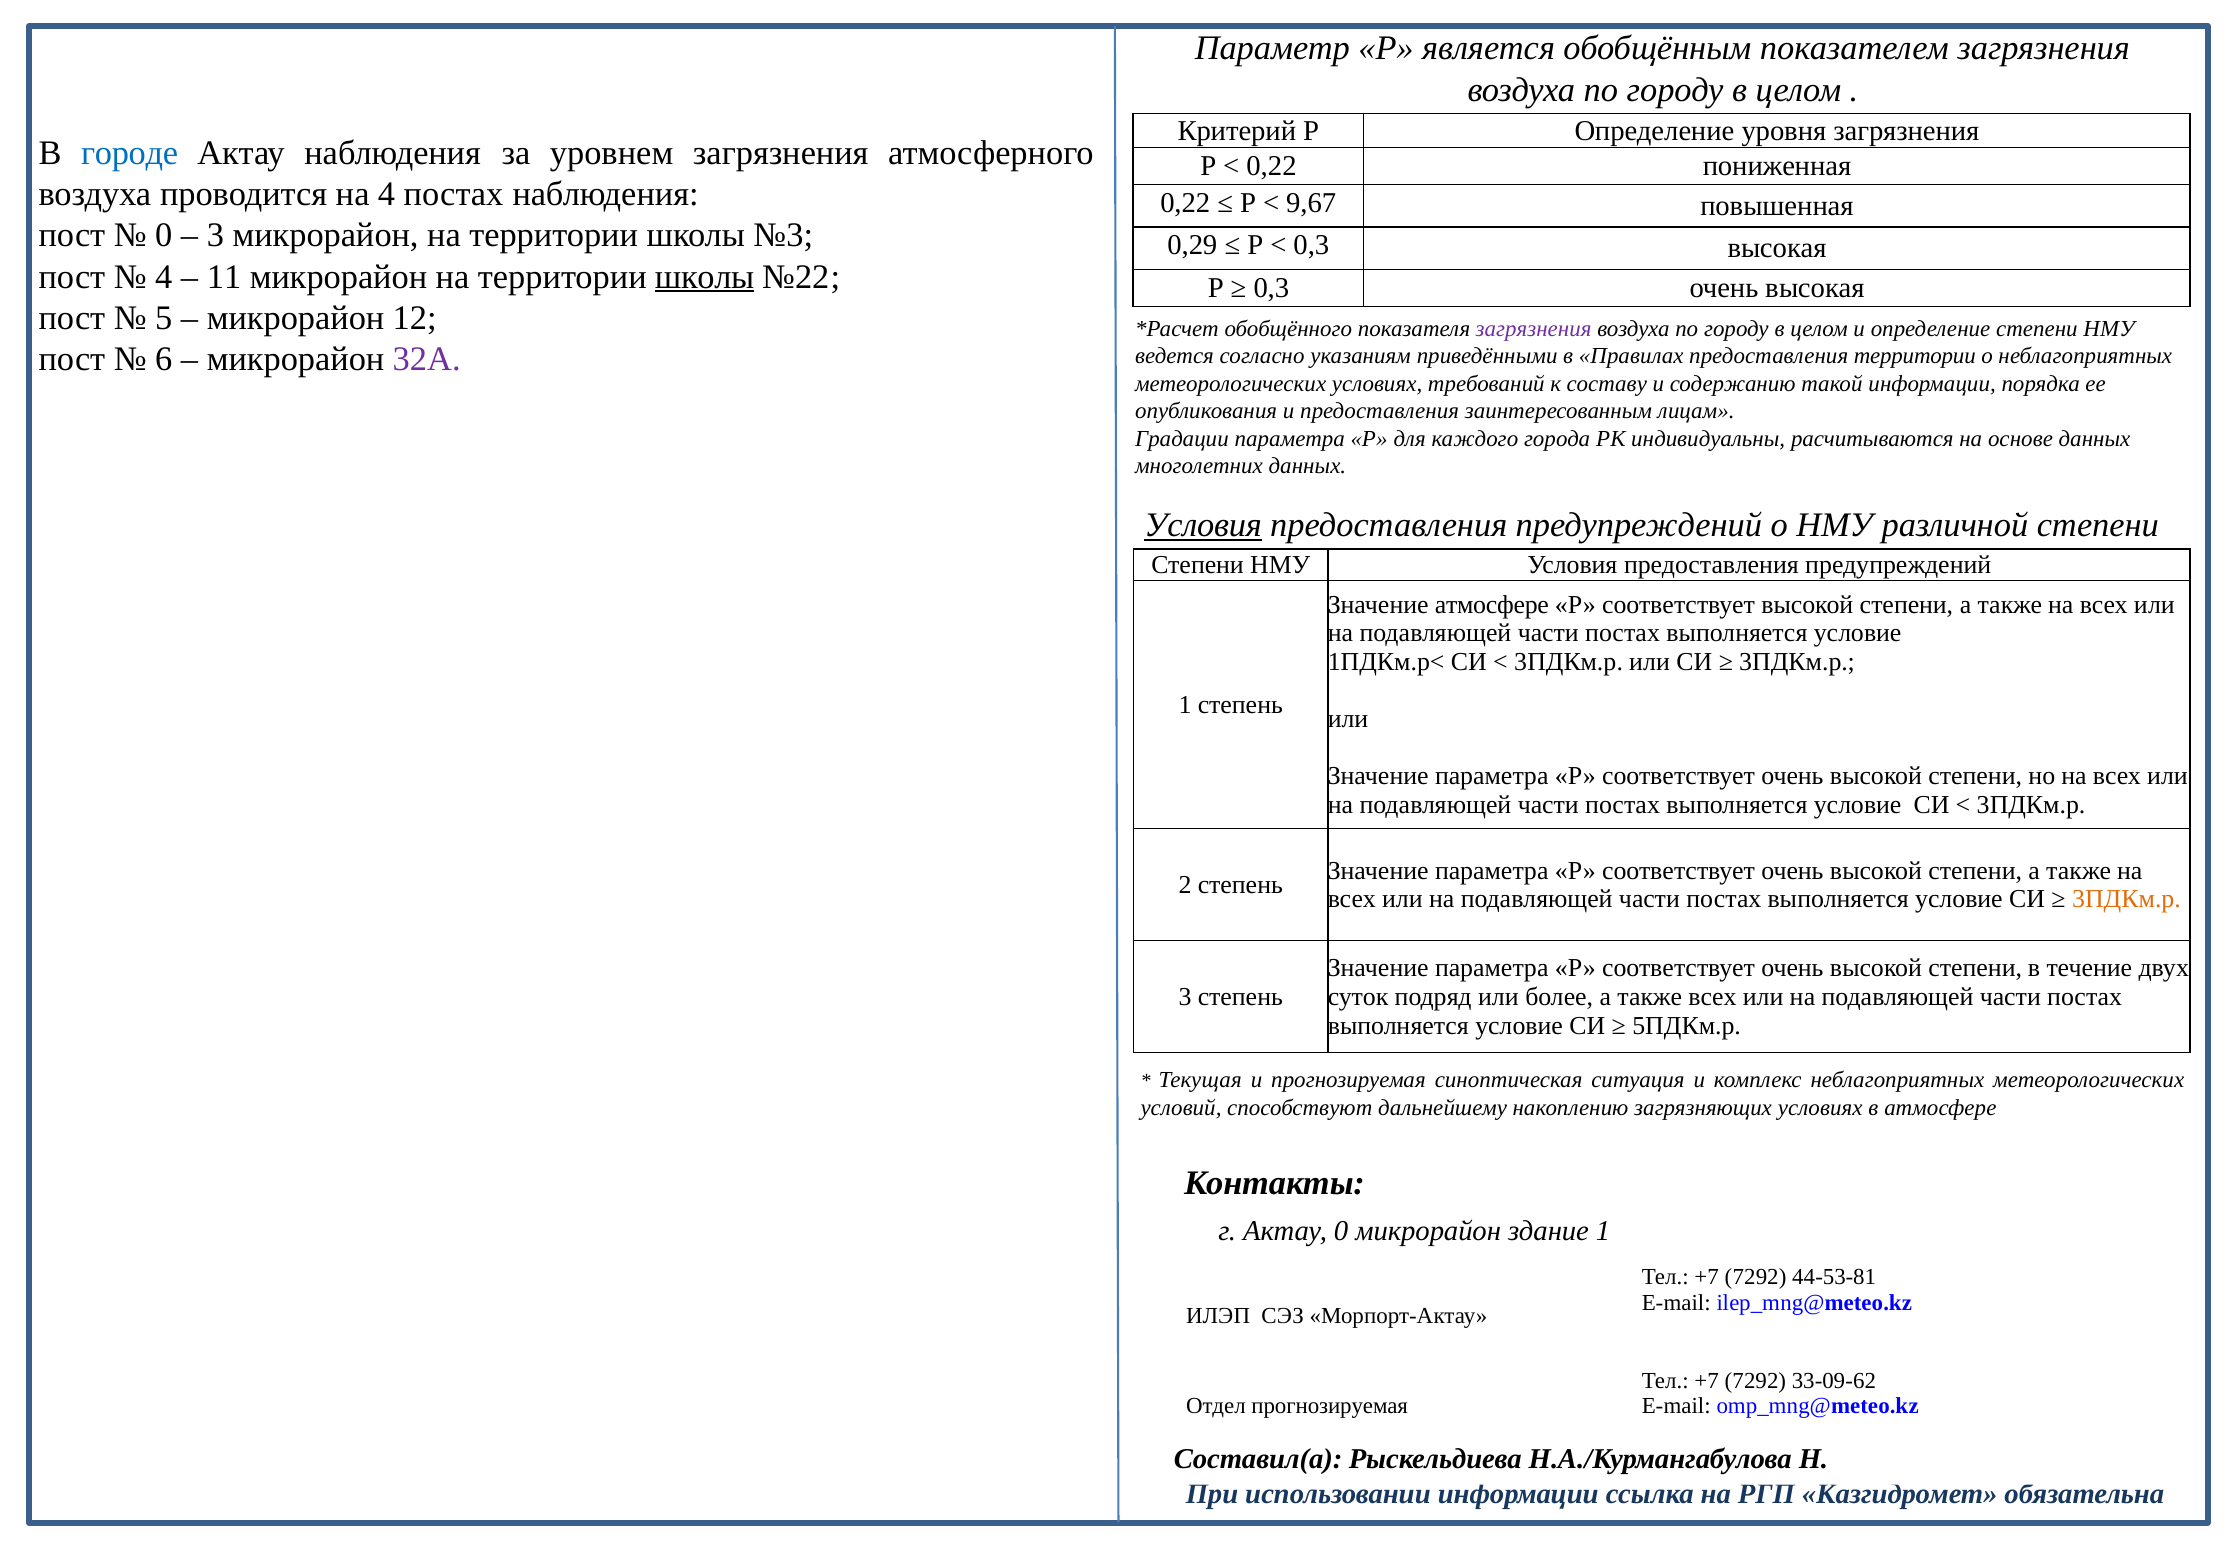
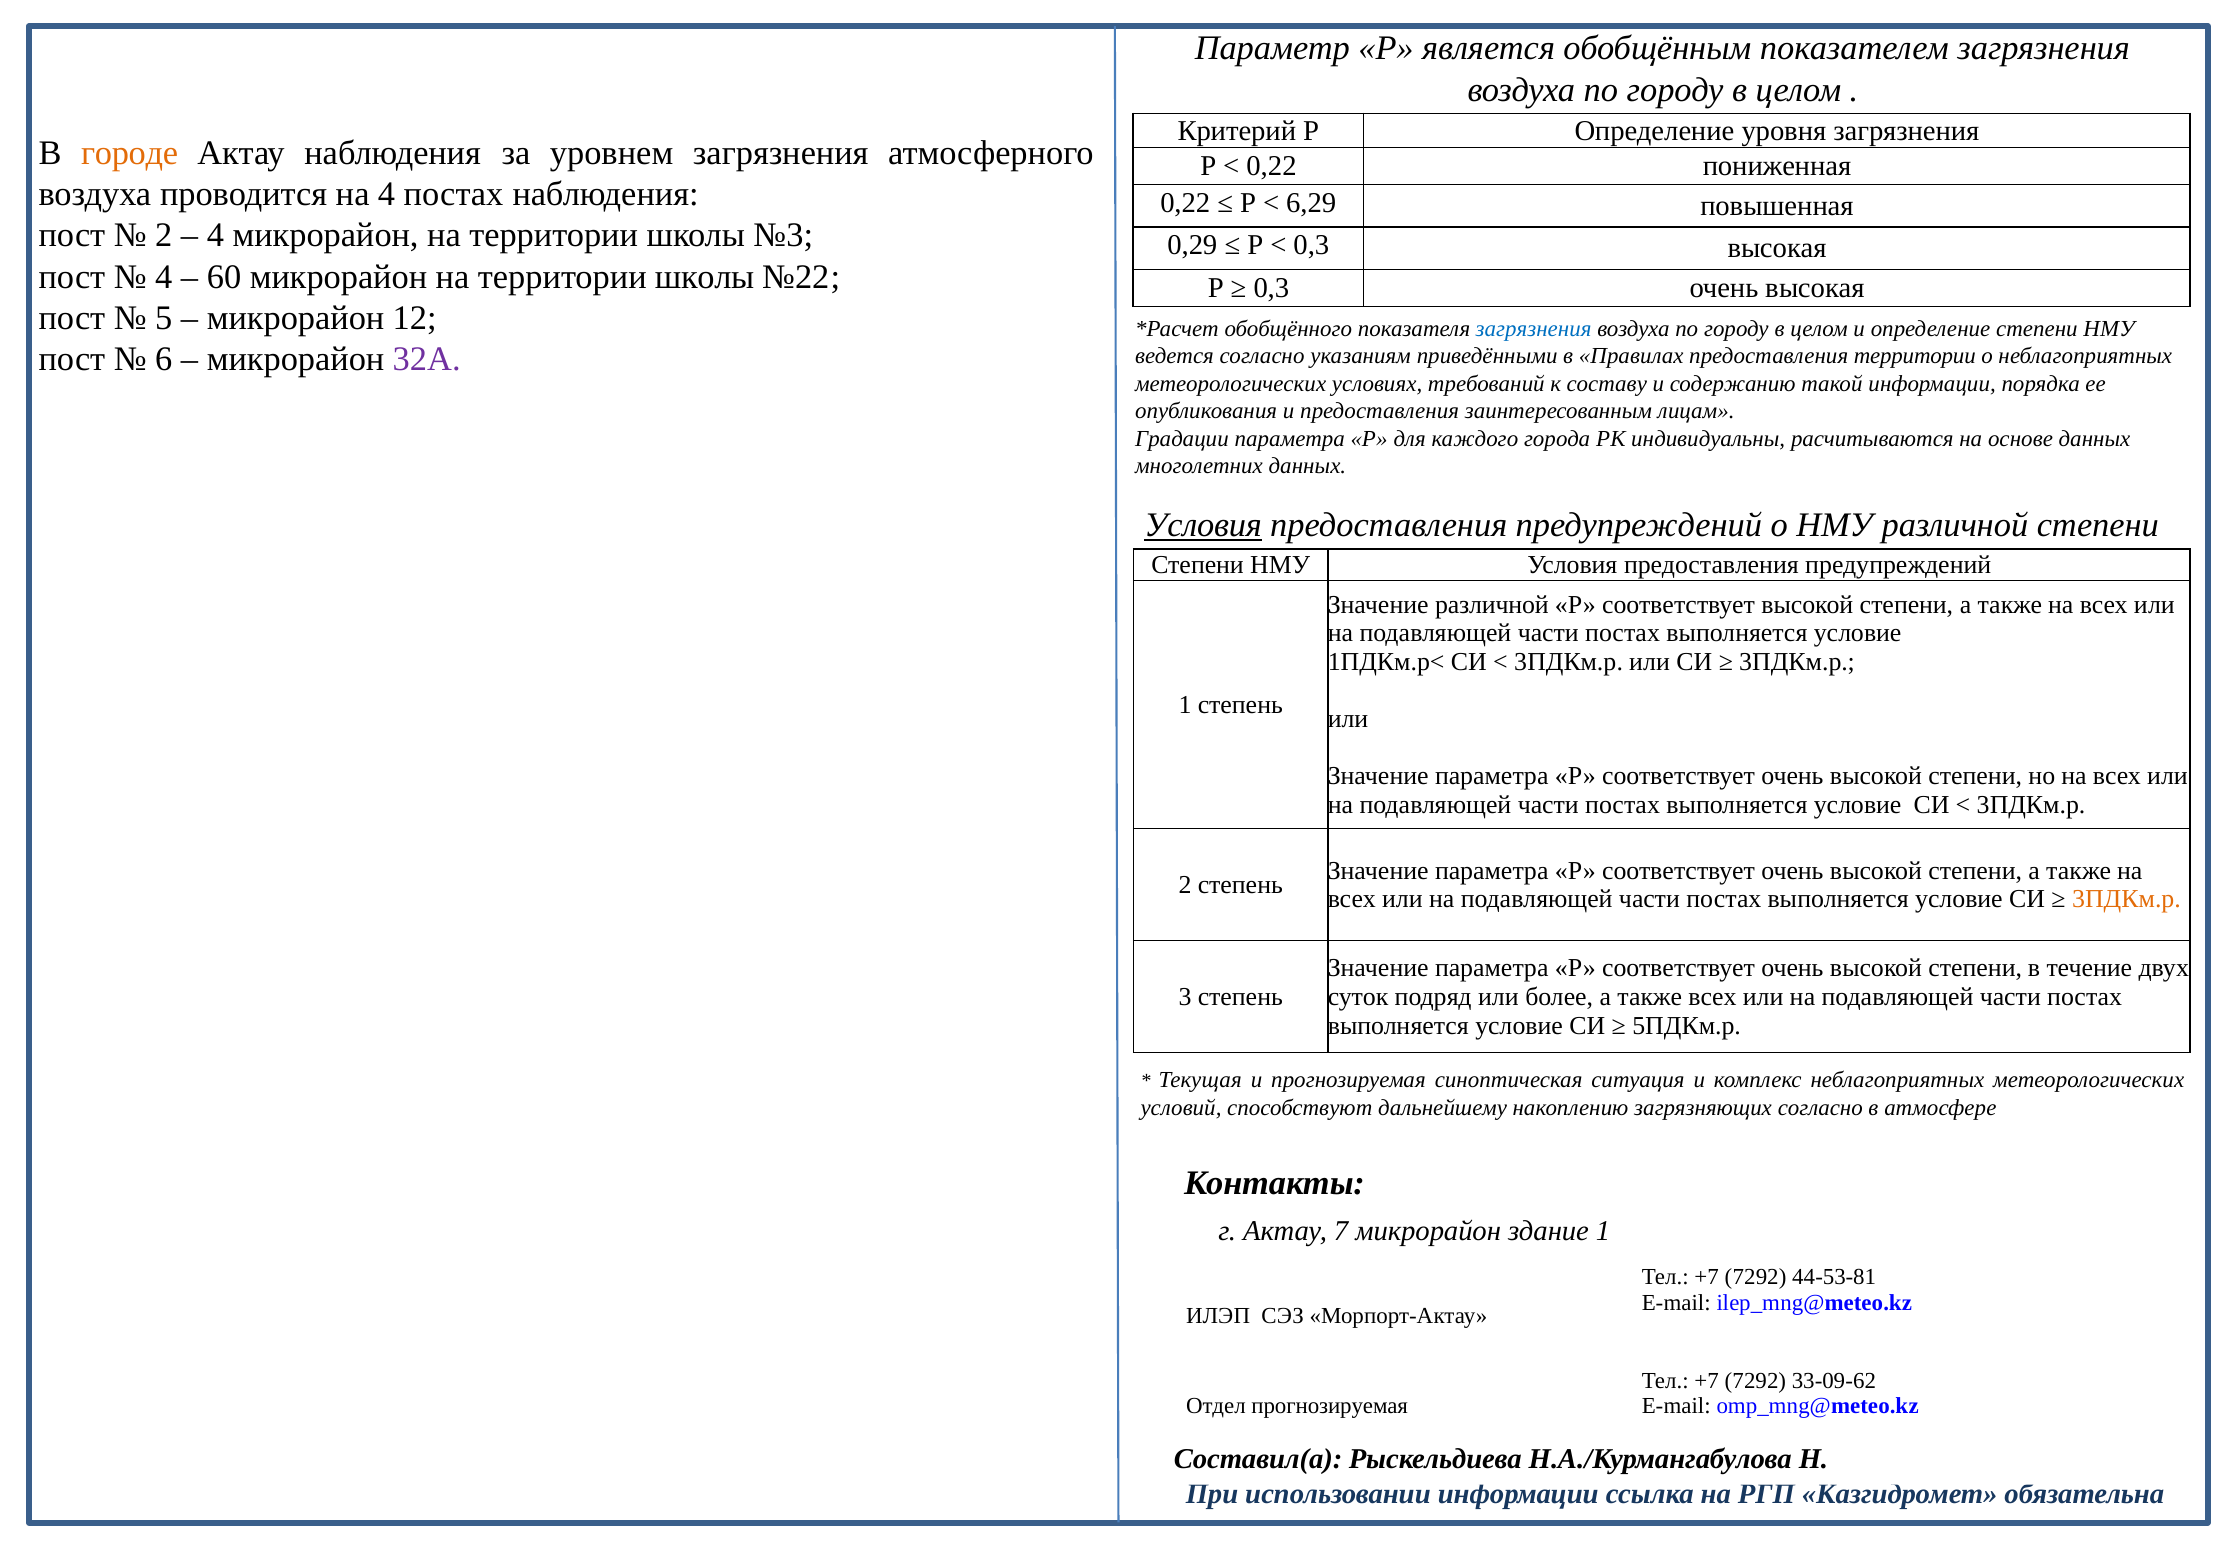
городе colour: blue -> orange
9,67: 9,67 -> 6,29
0 at (164, 235): 0 -> 2
3 at (215, 235): 3 -> 4
11: 11 -> 60
школы at (705, 277) underline: present -> none
загрязнения at (1534, 329) colour: purple -> blue
Значение атмосфере: атмосфере -> различной
загрязняющих условиях: условиях -> согласно
Актау 0: 0 -> 7
